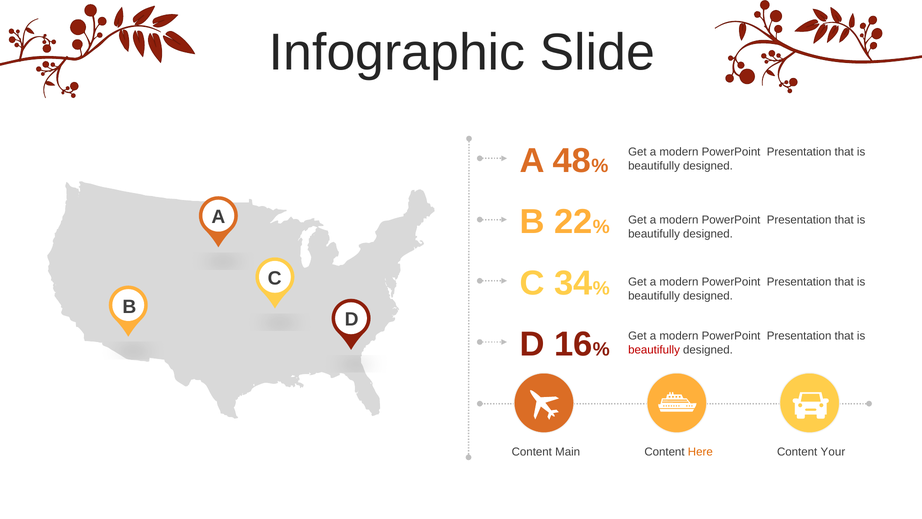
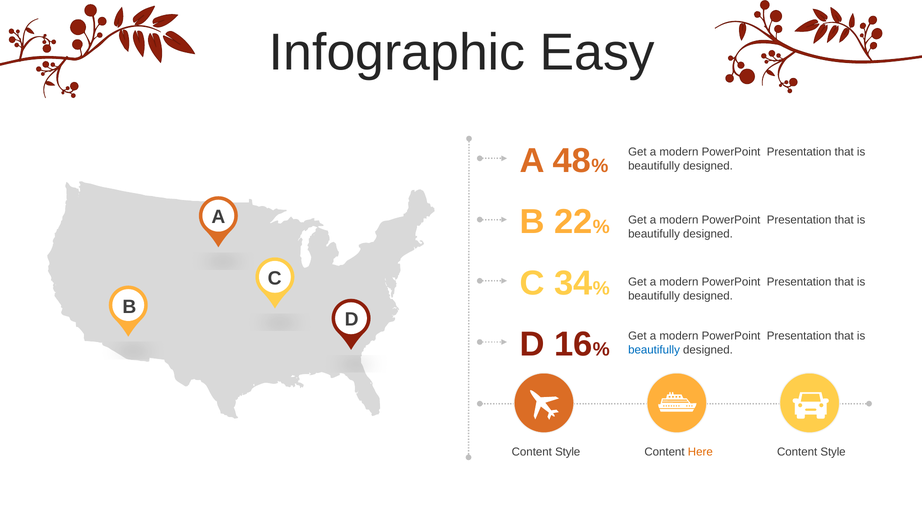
Slide: Slide -> Easy
beautifully at (654, 349) colour: red -> blue
Main at (568, 452): Main -> Style
Your at (833, 452): Your -> Style
